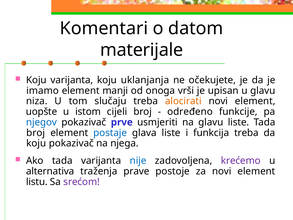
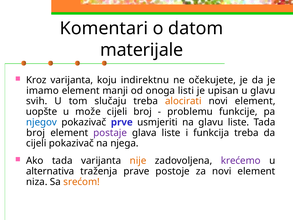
Koju at (36, 80): Koju -> Kroz
uklanjanja: uklanjanja -> indirektnu
vrši: vrši -> listi
niza: niza -> svih
istom: istom -> može
određeno: određeno -> problemu
postaje colour: blue -> purple
koju at (36, 143): koju -> cijeli
nije colour: blue -> orange
listu: listu -> niza
srećom colour: purple -> orange
